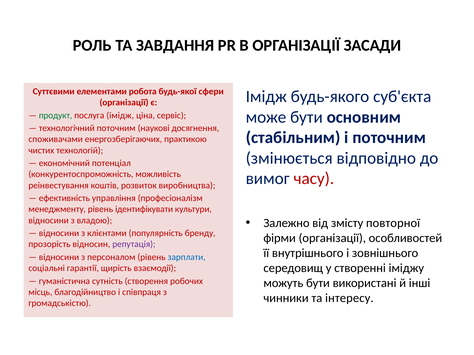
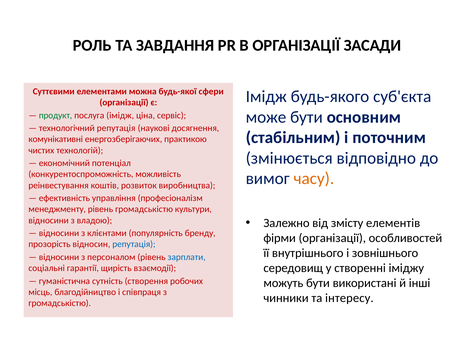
робота: робота -> можна
технологічний поточним: поточним -> репутація
споживачами: споживачами -> комунікативні
часу colour: red -> orange
рівень ідентифікувати: ідентифікувати -> громадськістю
повторної: повторної -> елементів
репутація at (134, 245) colour: purple -> blue
